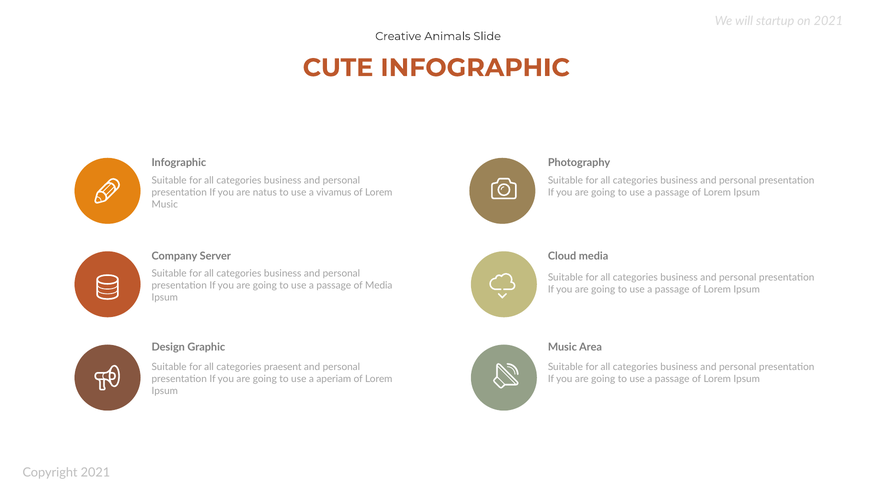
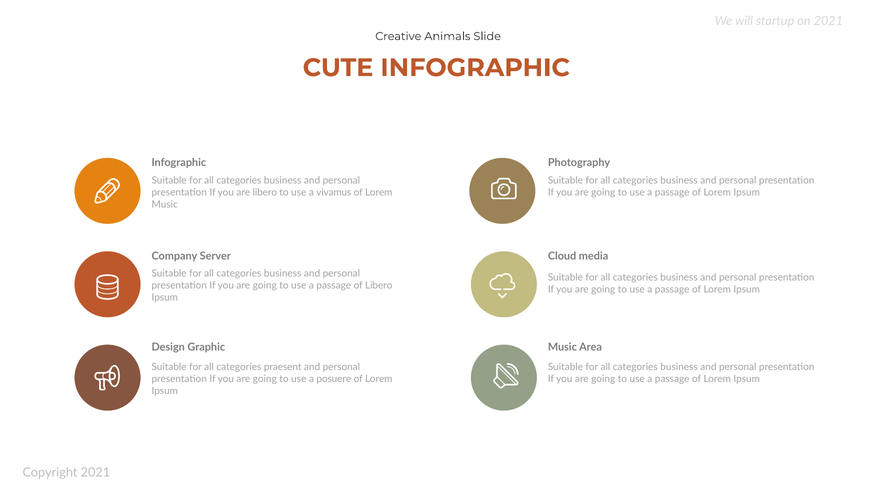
are natus: natus -> libero
of Media: Media -> Libero
aperiam: aperiam -> posuere
